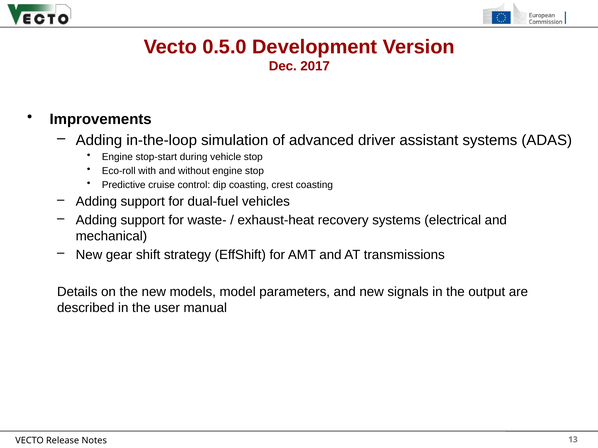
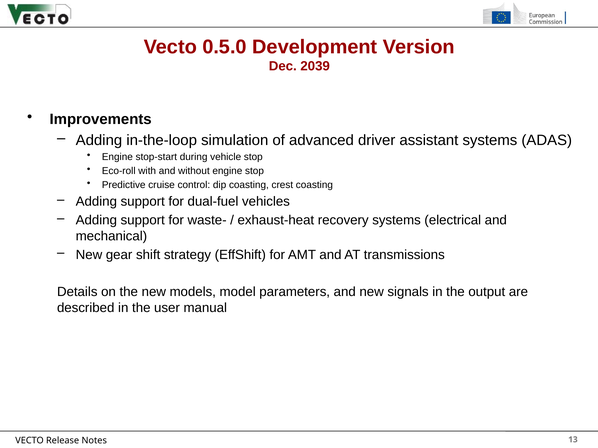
2017: 2017 -> 2039
